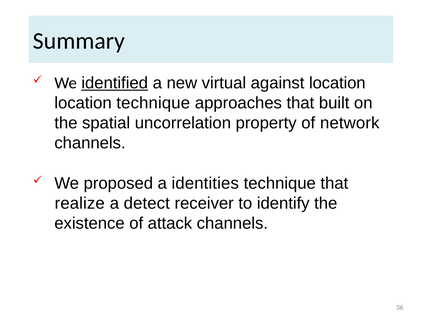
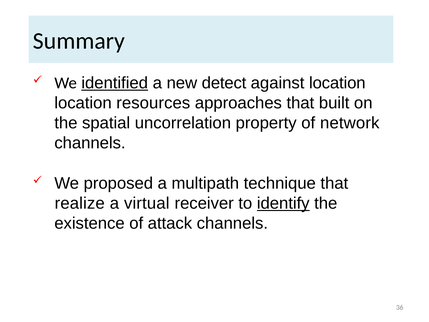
virtual: virtual -> detect
location technique: technique -> resources
identities: identities -> multipath
detect: detect -> virtual
identify underline: none -> present
